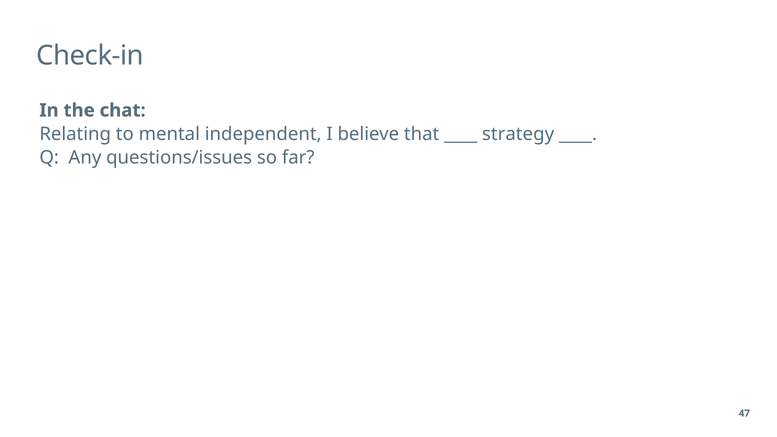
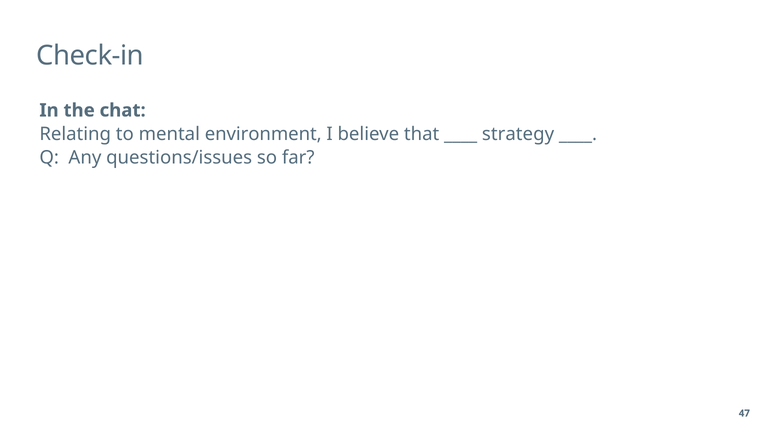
independent: independent -> environment
